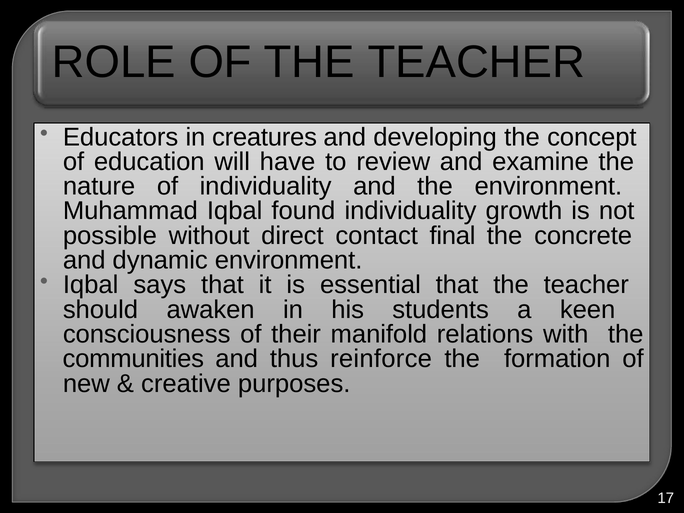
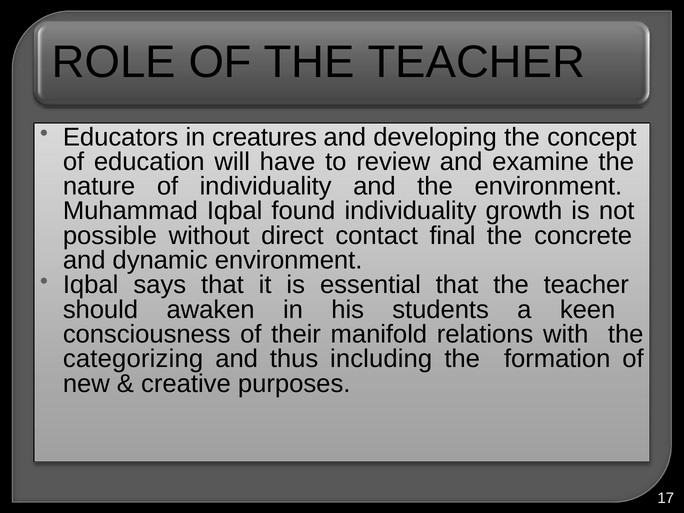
communities: communities -> categorizing
reinforce: reinforce -> including
